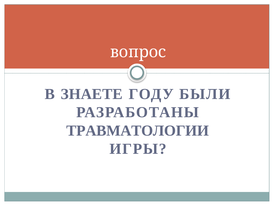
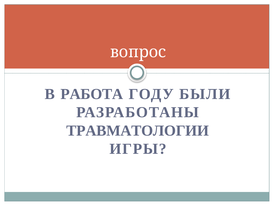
ЗНАЕТЕ: ЗНАЕТЕ -> РАБОТА
